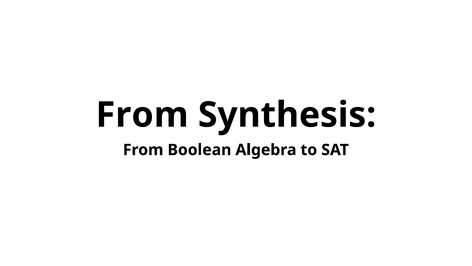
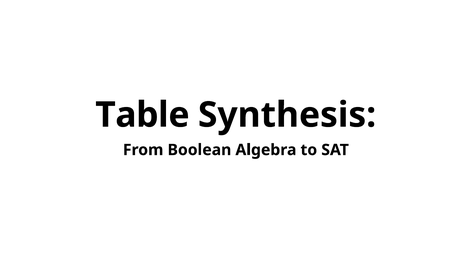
From at (142, 115): From -> Table
